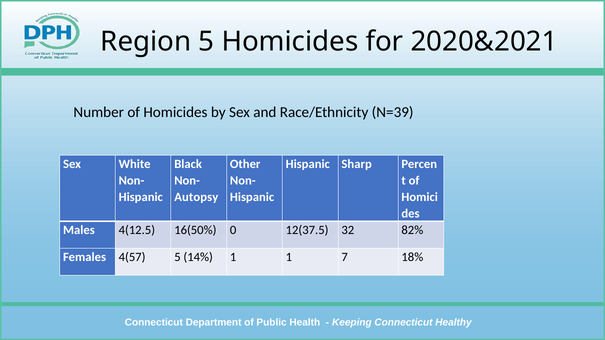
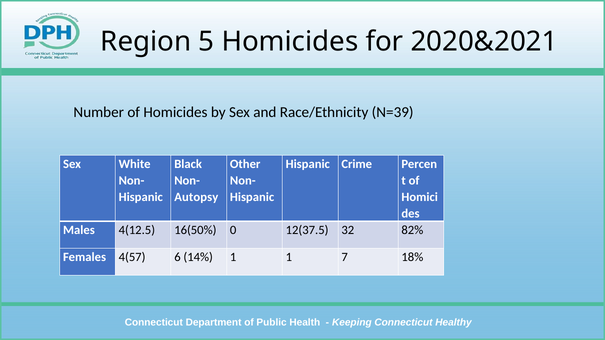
Sharp: Sharp -> Crime
4(57 5: 5 -> 6
